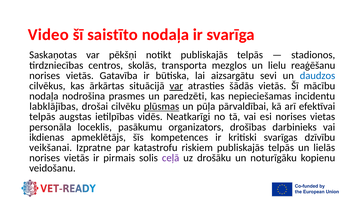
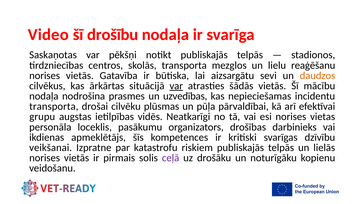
saistīto: saistīto -> drošību
daudzos colour: blue -> orange
paredzēti: paredzēti -> uzvedības
labklājības at (54, 107): labklājības -> transporta
plūsmas underline: present -> none
telpās at (42, 117): telpās -> grupu
